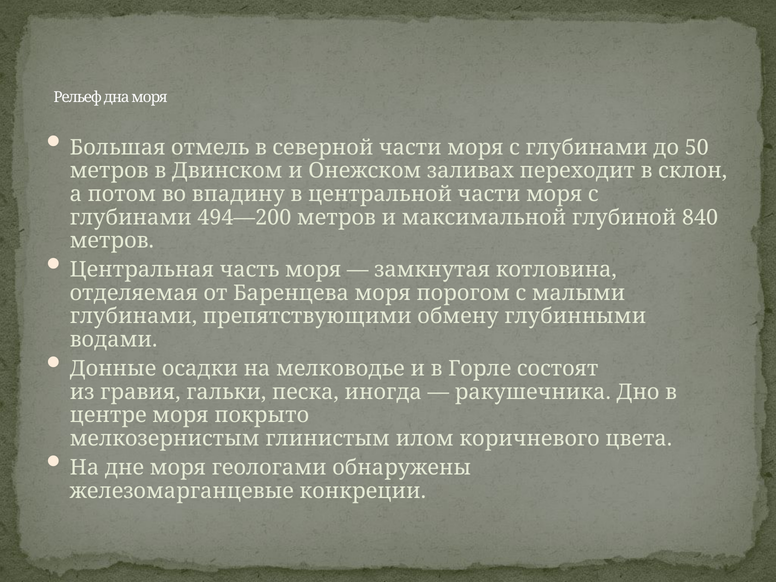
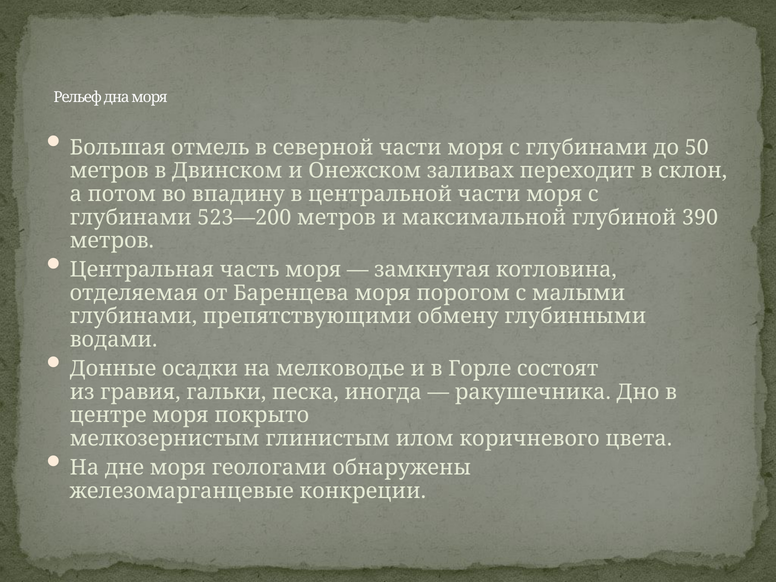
494—200: 494—200 -> 523—200
840: 840 -> 390
